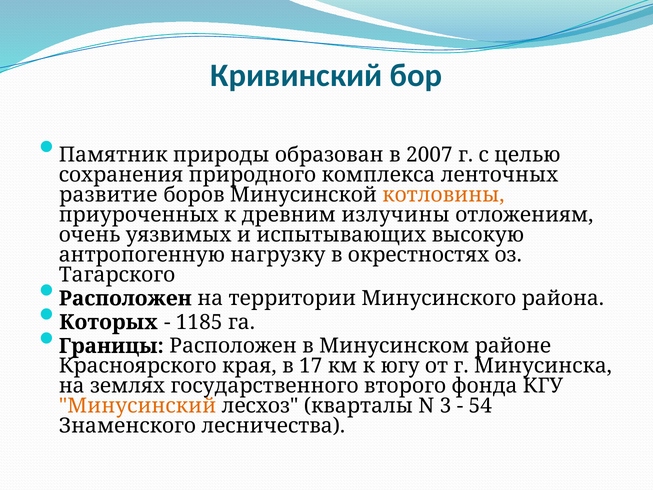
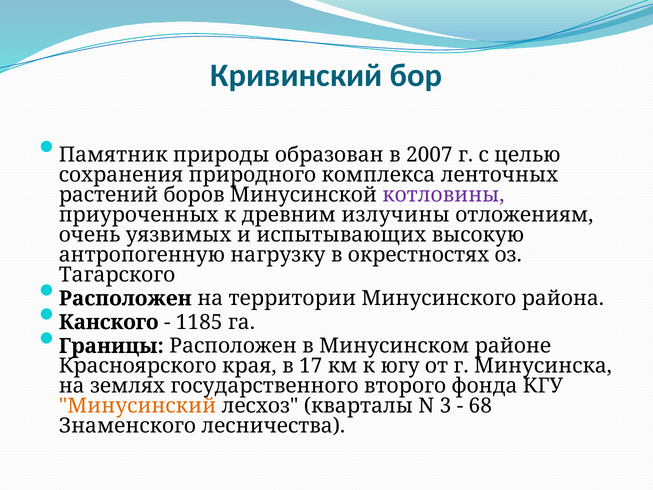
развитие: развитие -> растений
котловины colour: orange -> purple
Которых: Которых -> Канского
54: 54 -> 68
